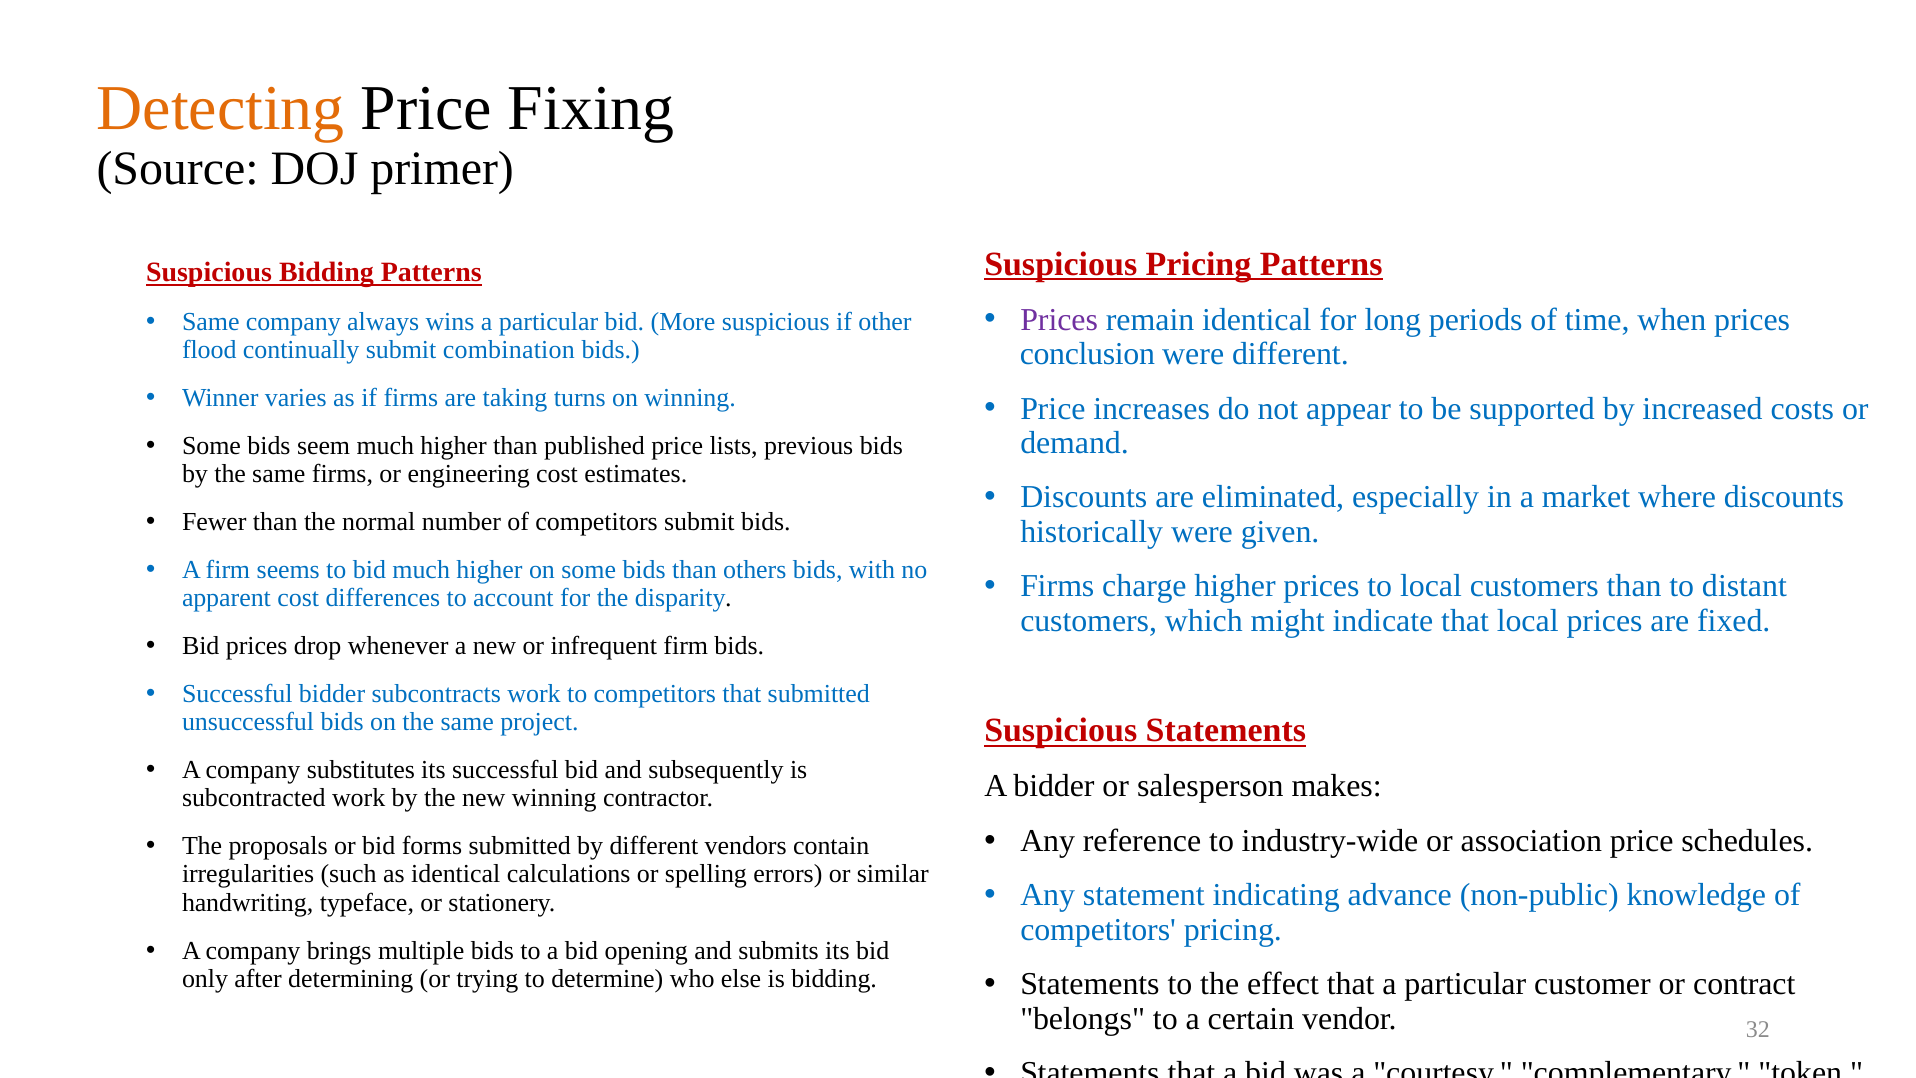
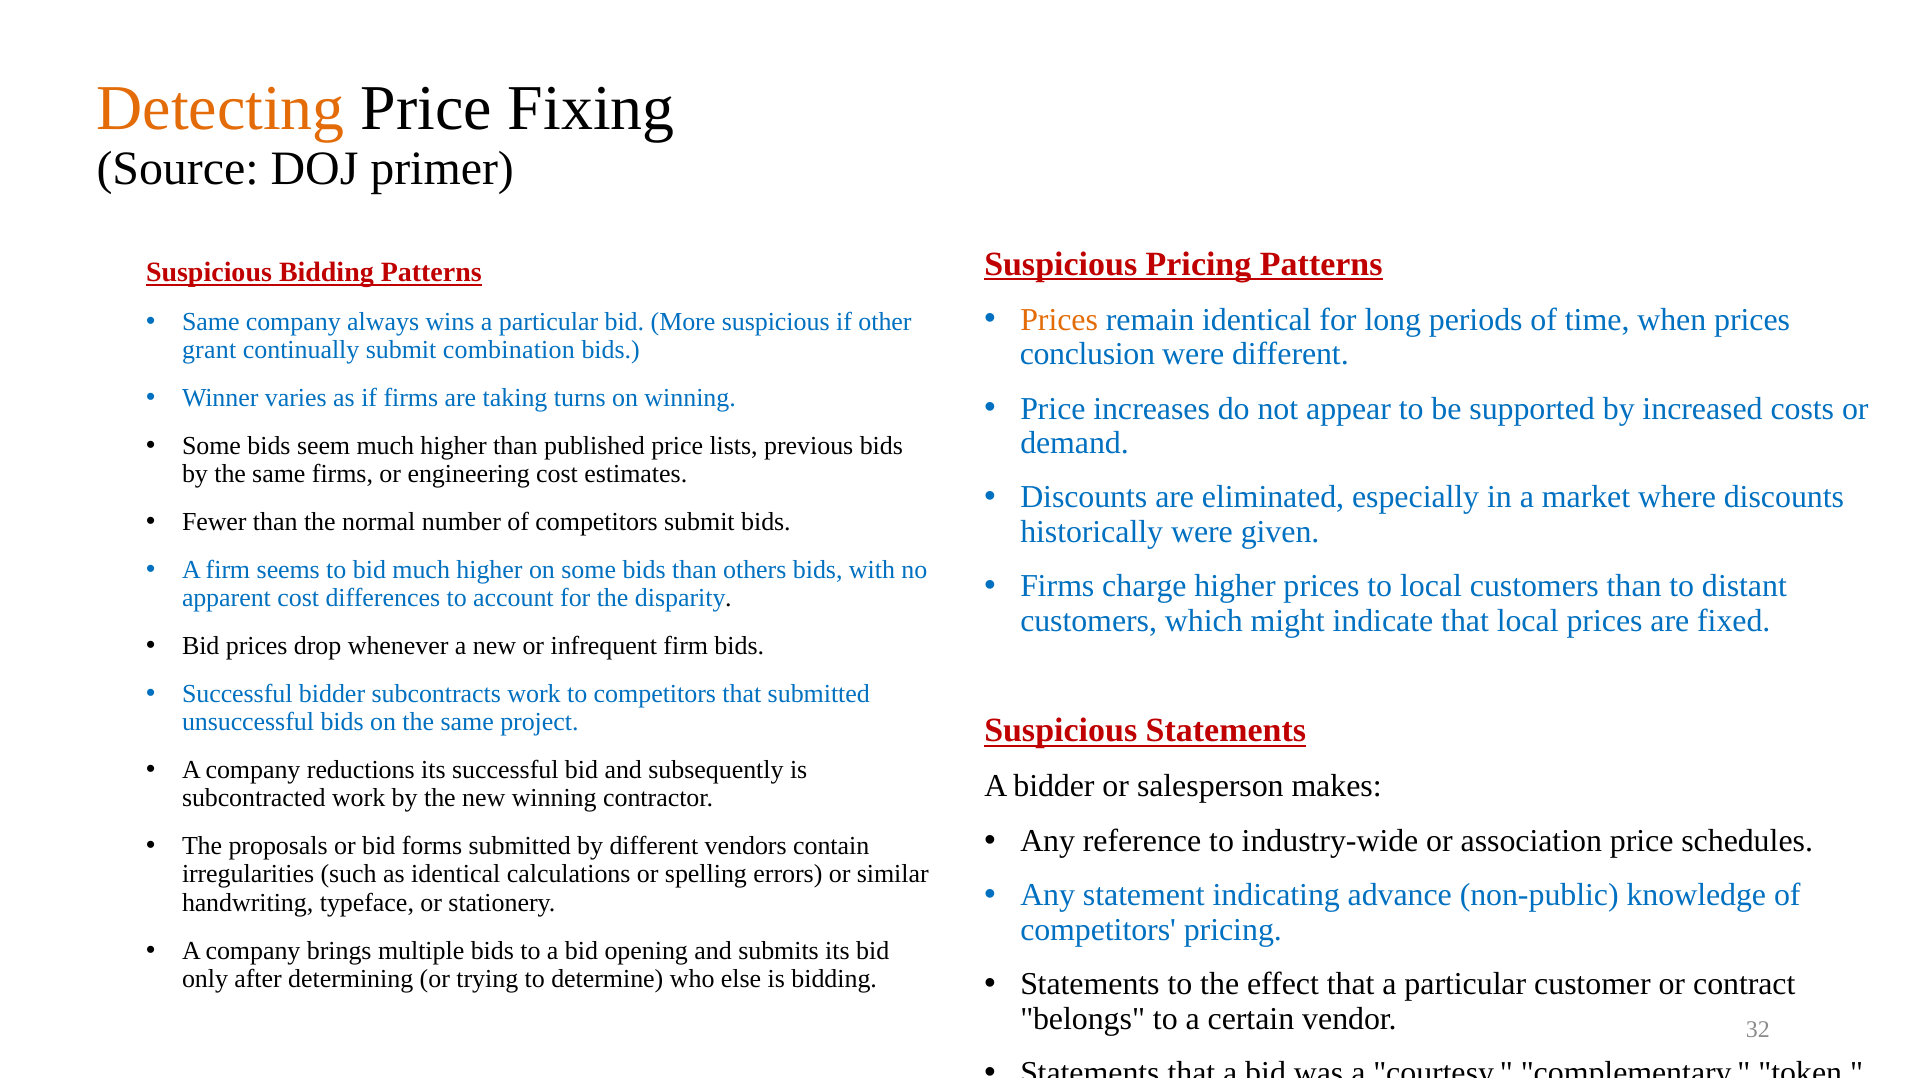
Prices at (1059, 320) colour: purple -> orange
flood: flood -> grant
substitutes: substitutes -> reductions
